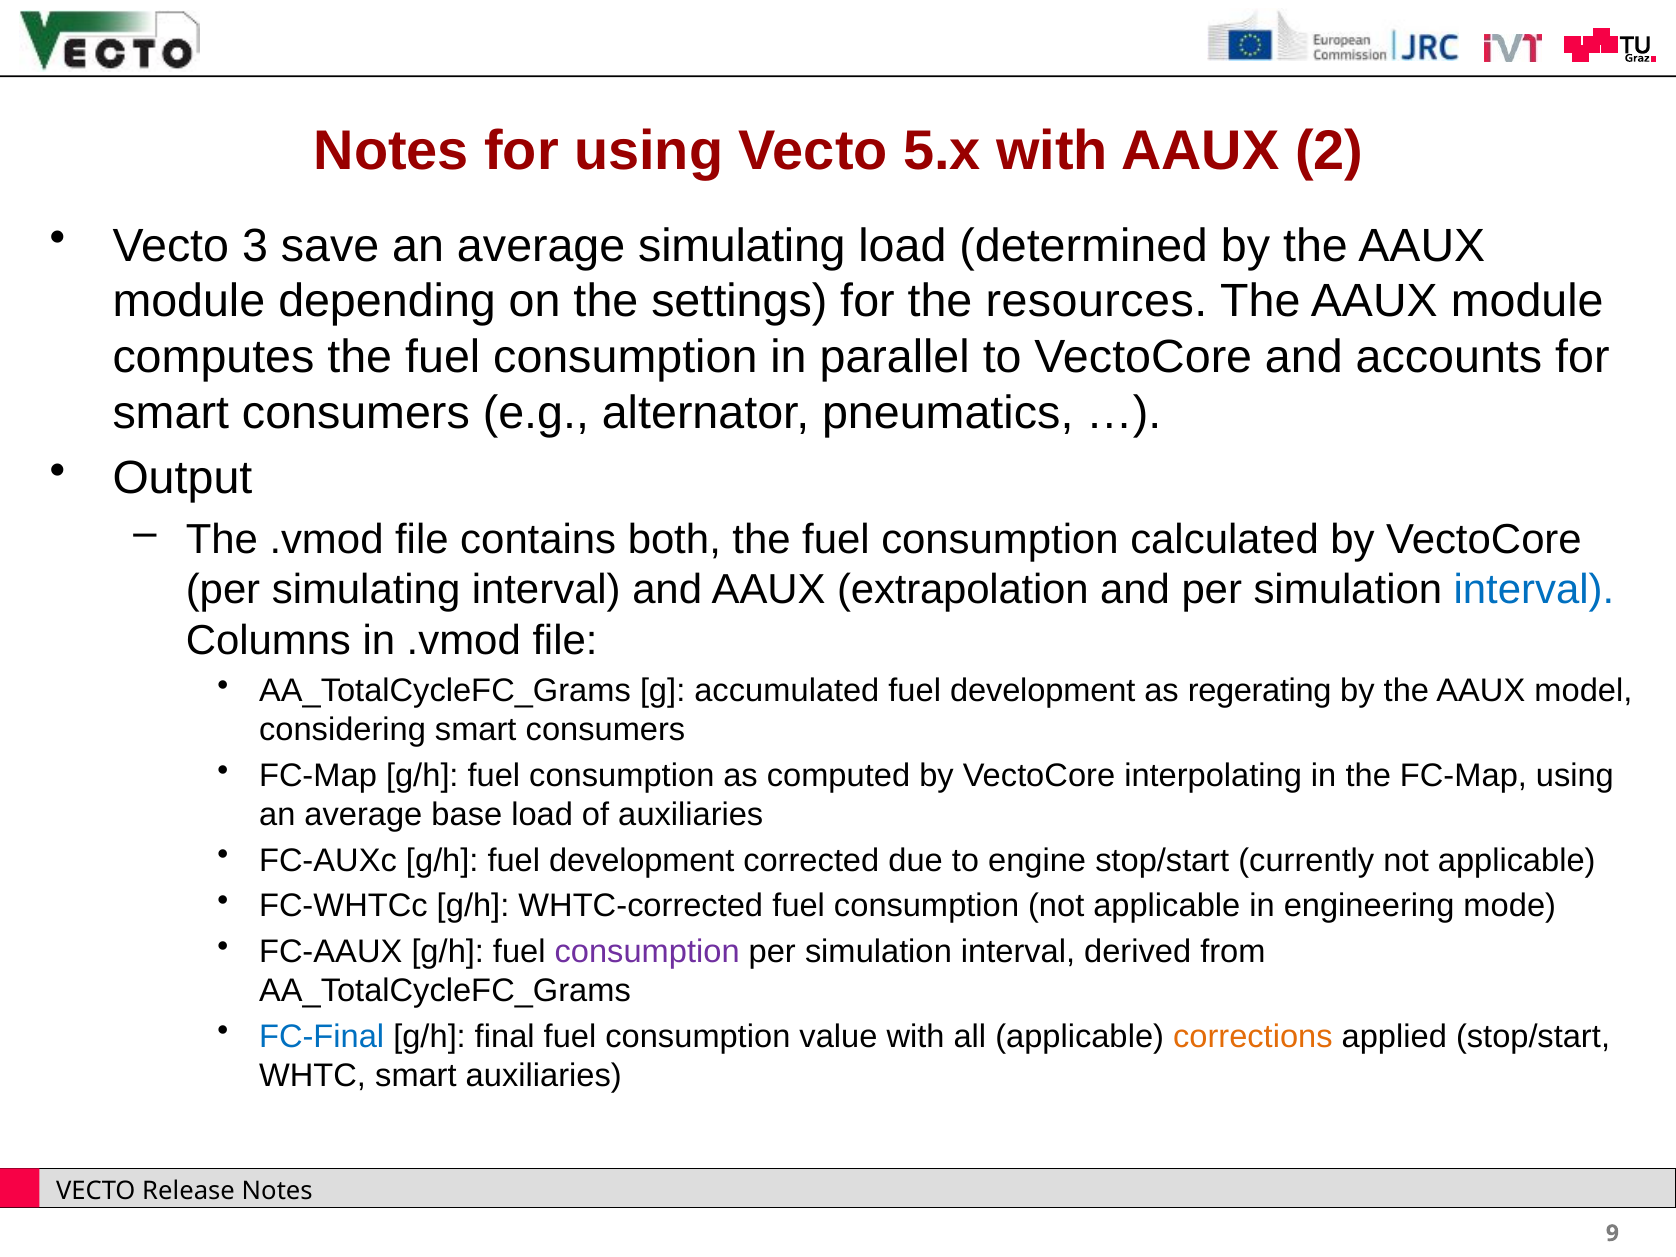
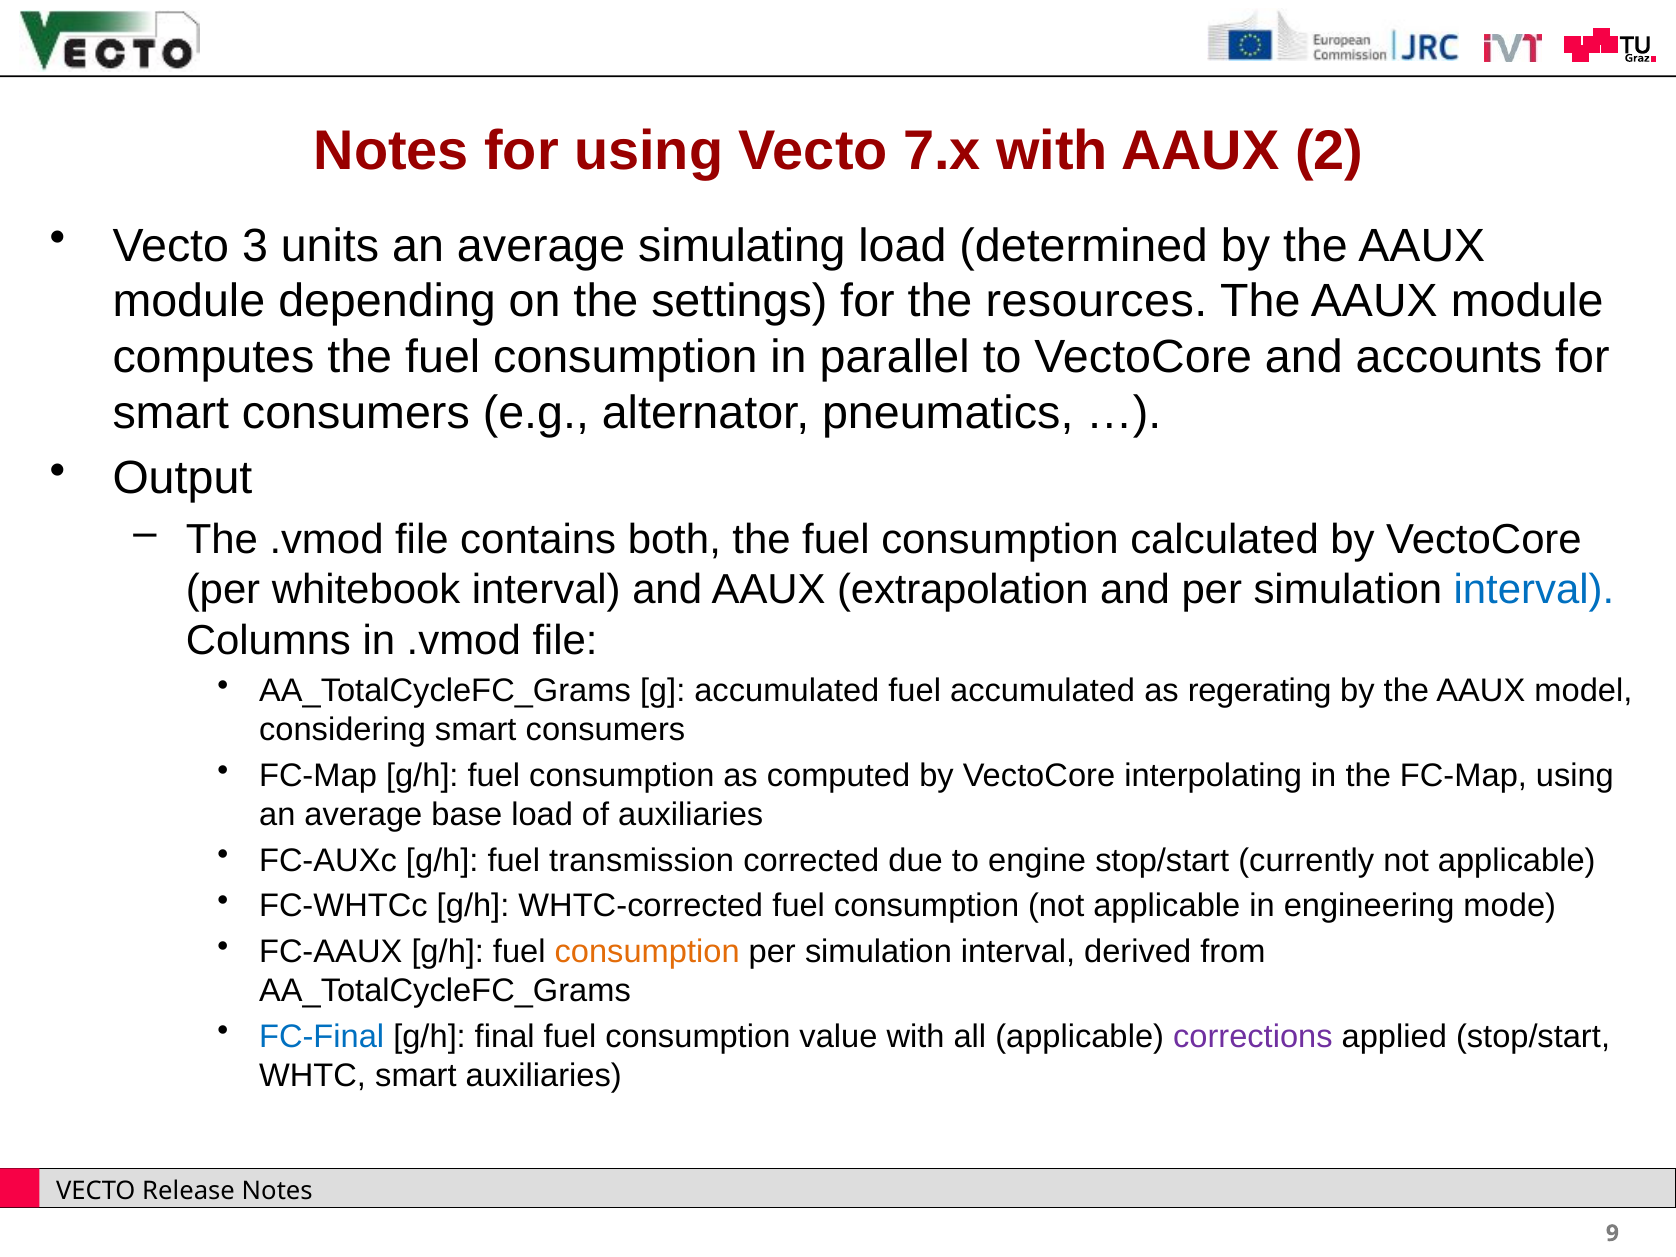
5.x: 5.x -> 7.x
save: save -> units
per simulating: simulating -> whitebook
accumulated fuel development: development -> accumulated
g/h fuel development: development -> transmission
consumption at (647, 952) colour: purple -> orange
corrections colour: orange -> purple
